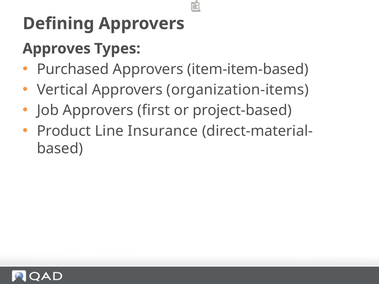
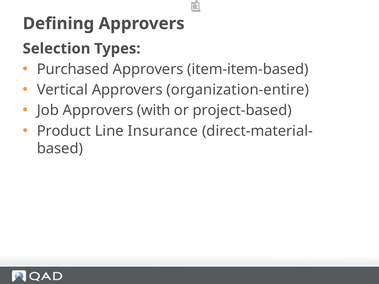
Approves: Approves -> Selection
organization-items: organization-items -> organization-entire
first: first -> with
